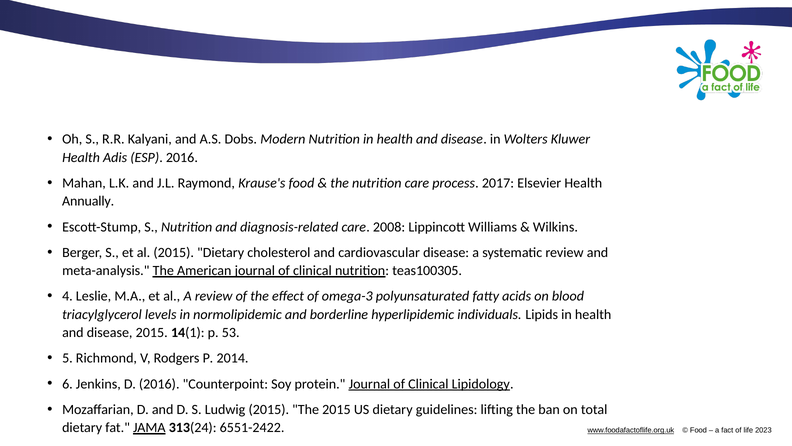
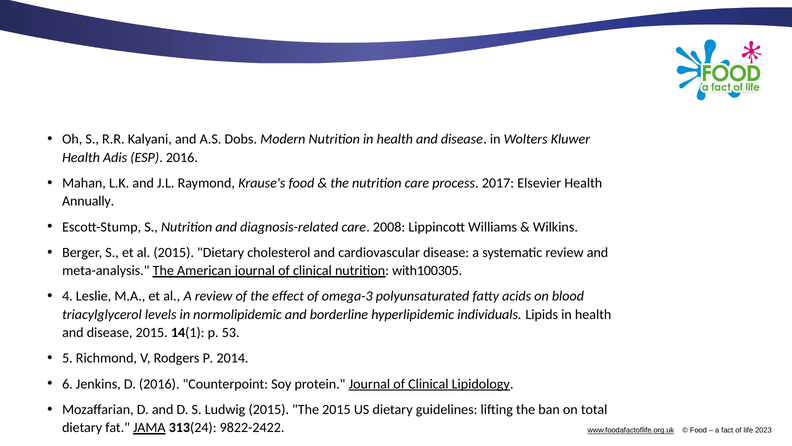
teas100305: teas100305 -> with100305
6551-2422: 6551-2422 -> 9822-2422
